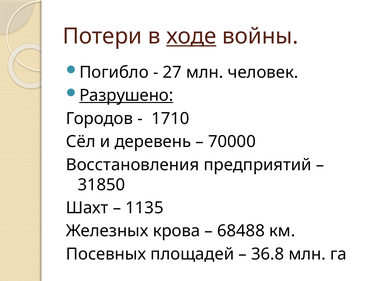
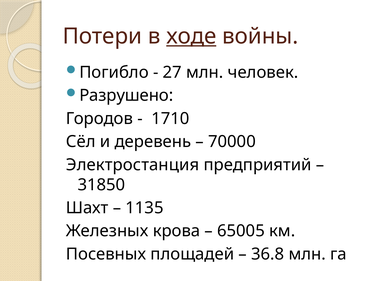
Разрушено underline: present -> none
Восстановления: Восстановления -> Электростанция
68488: 68488 -> 65005
